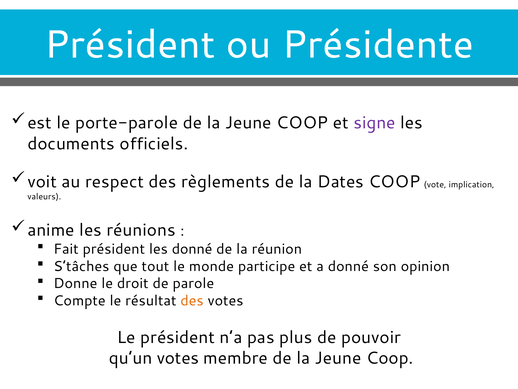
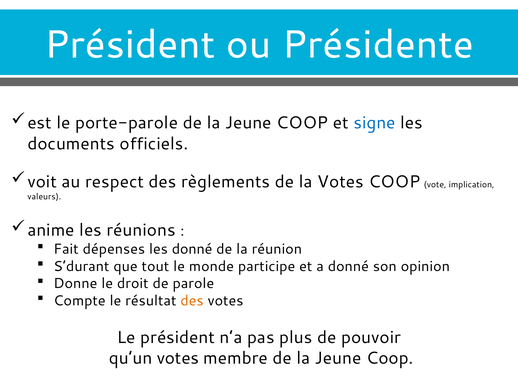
signe colour: purple -> blue
la Dates: Dates -> Votes
Fait président: président -> dépenses
S’tâches: S’tâches -> S’durant
